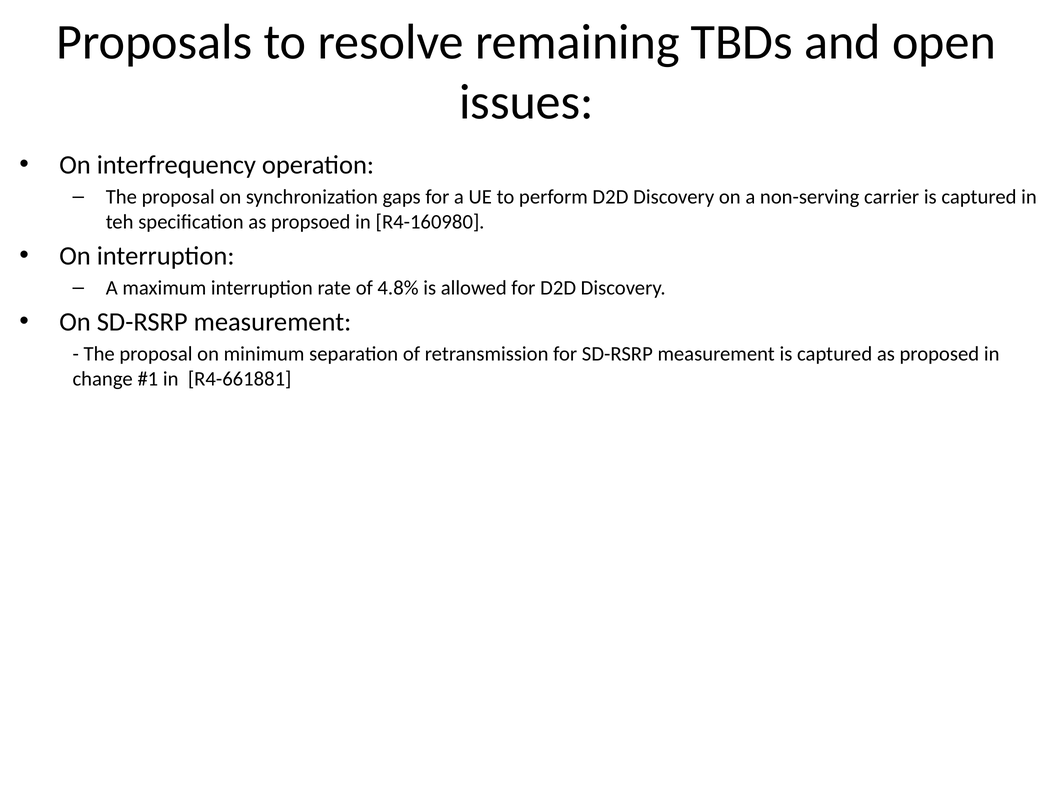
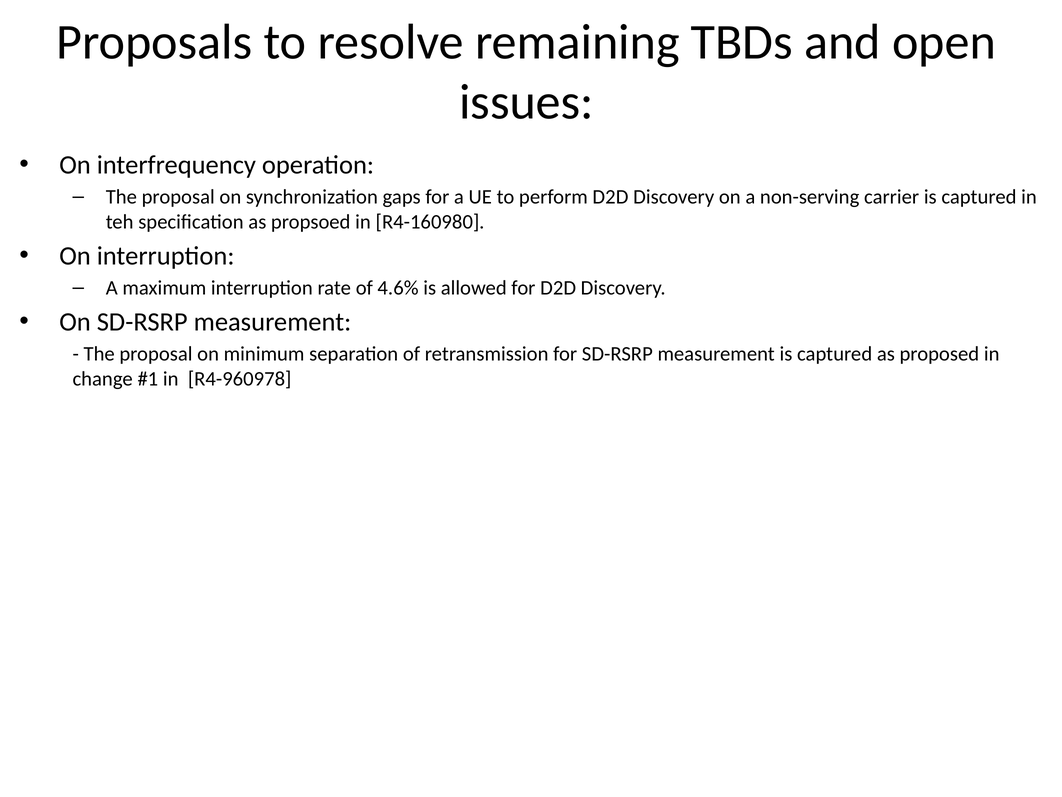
4.8%: 4.8% -> 4.6%
R4-661881: R4-661881 -> R4-960978
